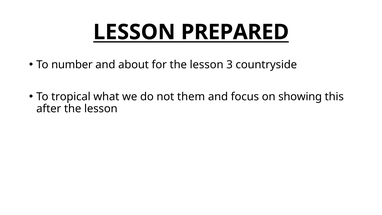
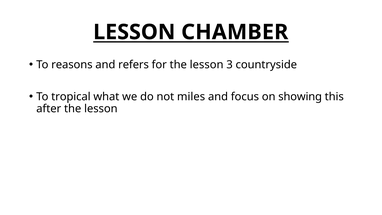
PREPARED: PREPARED -> CHAMBER
number: number -> reasons
about: about -> refers
them: them -> miles
